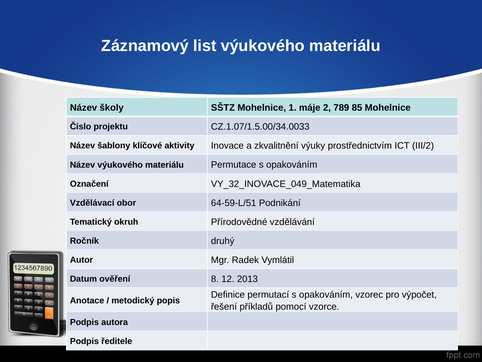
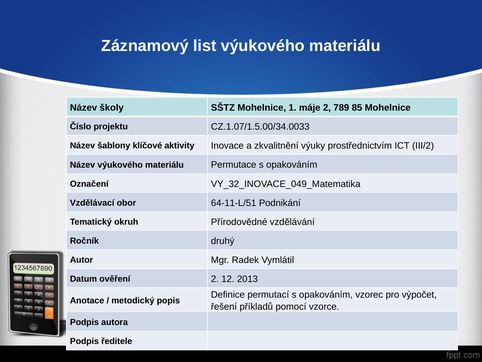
64-59-L/51: 64-59-L/51 -> 64-11-L/51
ověření 8: 8 -> 2
